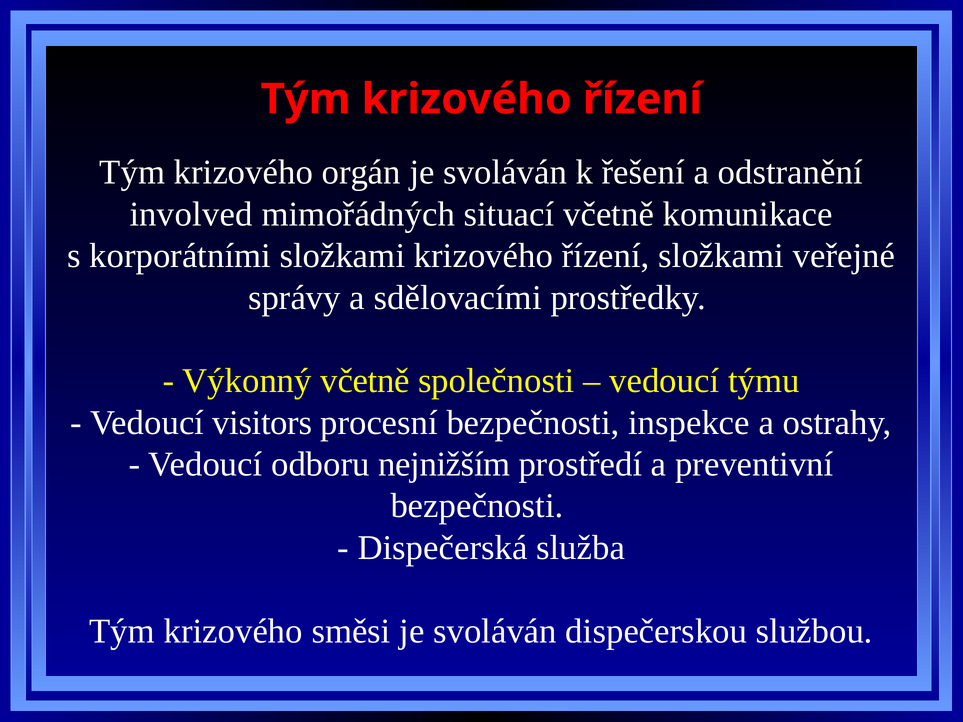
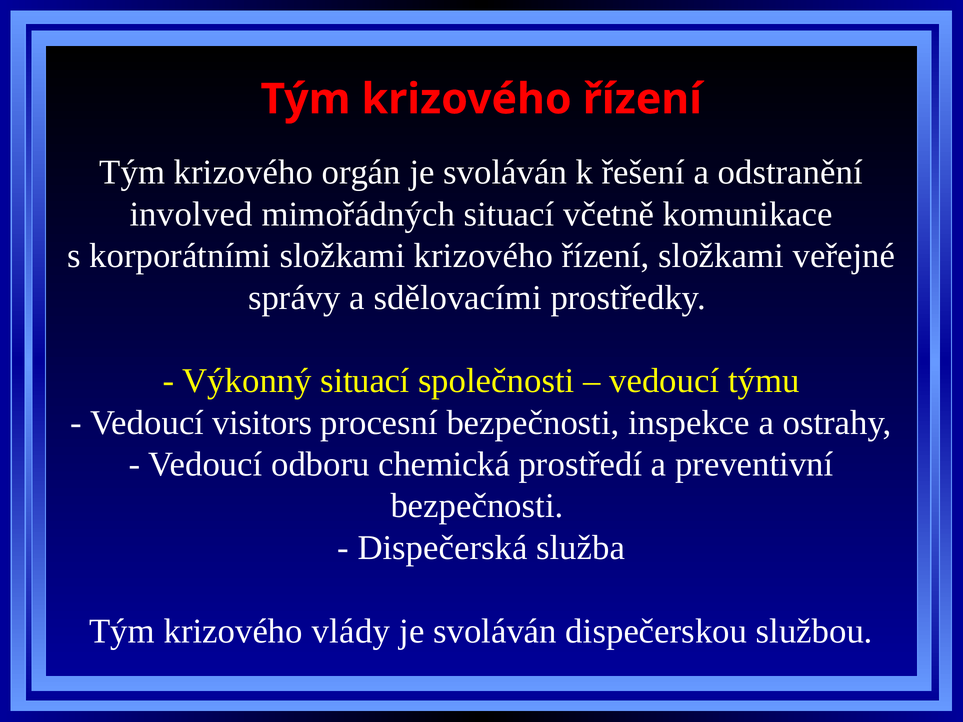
Výkonný včetně: včetně -> situací
nejnižším: nejnižším -> chemická
směsi: směsi -> vlády
